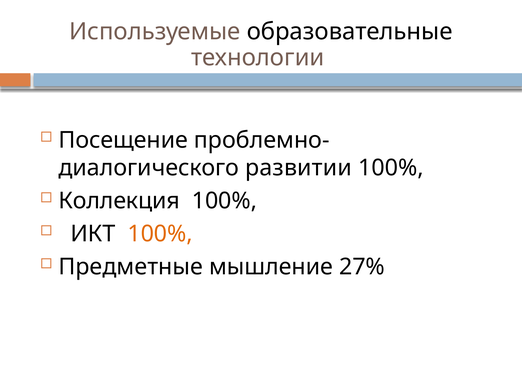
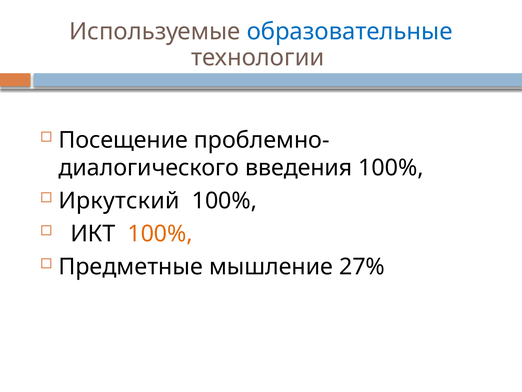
образовательные colour: black -> blue
развитии: развитии -> введения
Коллекция: Коллекция -> Иркутский
